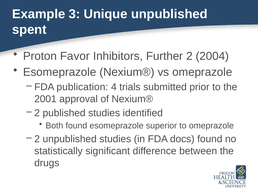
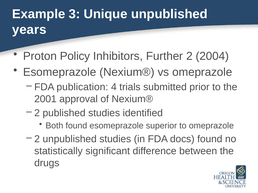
spent: spent -> years
Favor: Favor -> Policy
